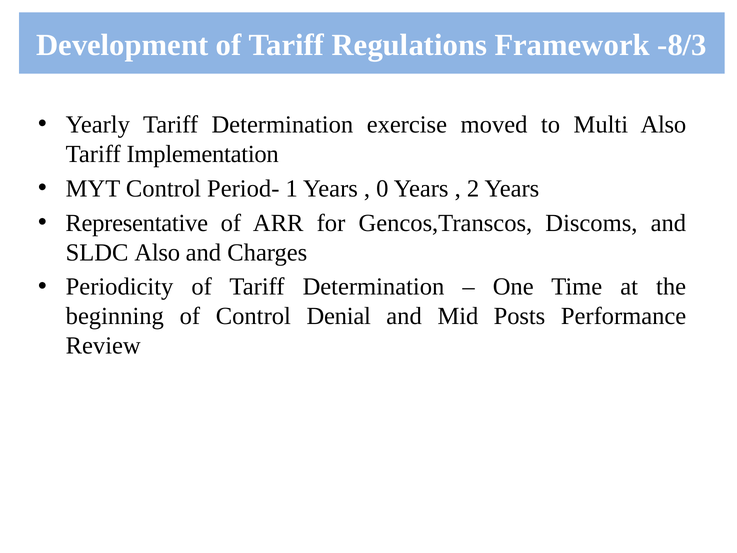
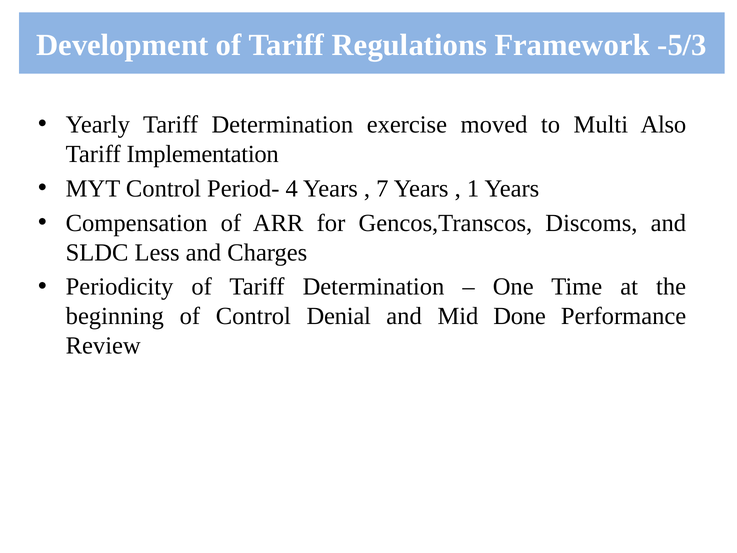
-8/3: -8/3 -> -5/3
1: 1 -> 4
0: 0 -> 7
2: 2 -> 1
Representative: Representative -> Compensation
SLDC Also: Also -> Less
Posts: Posts -> Done
